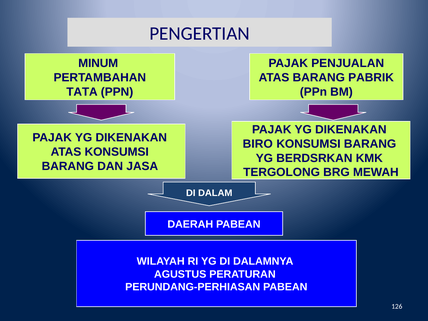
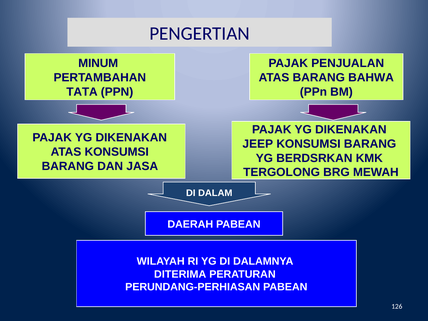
PABRIK: PABRIK -> BAHWA
BIRO: BIRO -> JEEP
AGUSTUS: AGUSTUS -> DITERIMA
